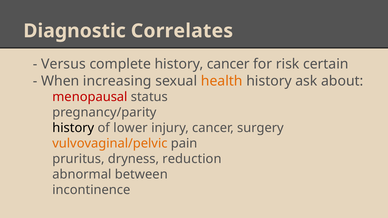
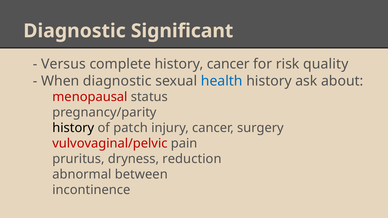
Correlates: Correlates -> Significant
certain: certain -> quality
When increasing: increasing -> diagnostic
health colour: orange -> blue
lower: lower -> patch
vulvovaginal/pelvic colour: orange -> red
